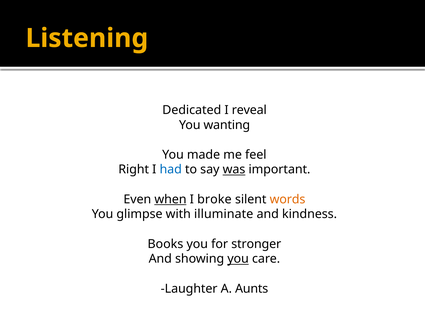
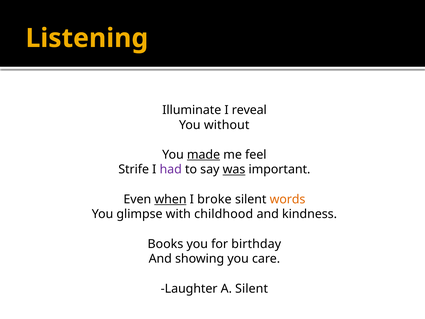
Dedicated: Dedicated -> Illuminate
wanting: wanting -> without
made underline: none -> present
Right: Right -> Strife
had colour: blue -> purple
illuminate: illuminate -> childhood
stronger: stronger -> birthday
you at (238, 259) underline: present -> none
A Aunts: Aunts -> Silent
